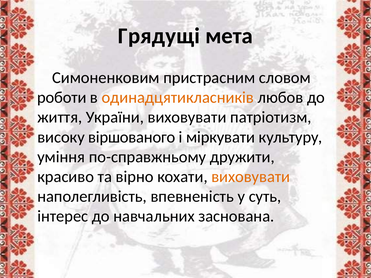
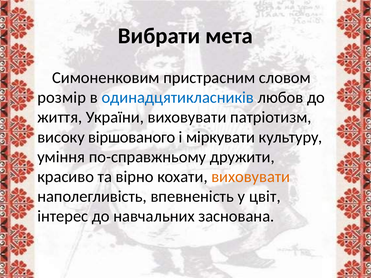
Грядущі: Грядущі -> Вибрати
роботи: роботи -> розмір
одинадцятикласників colour: orange -> blue
суть: суть -> цвіт
